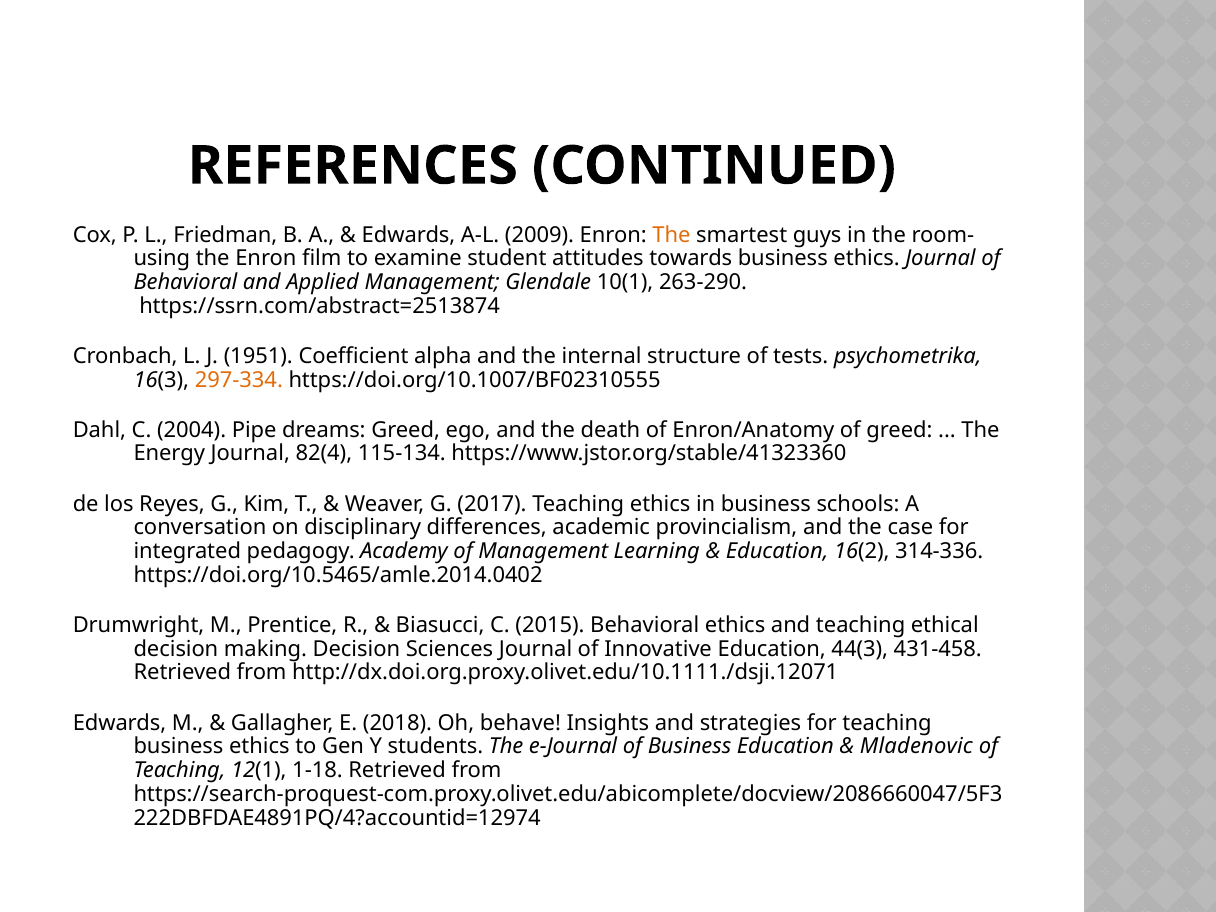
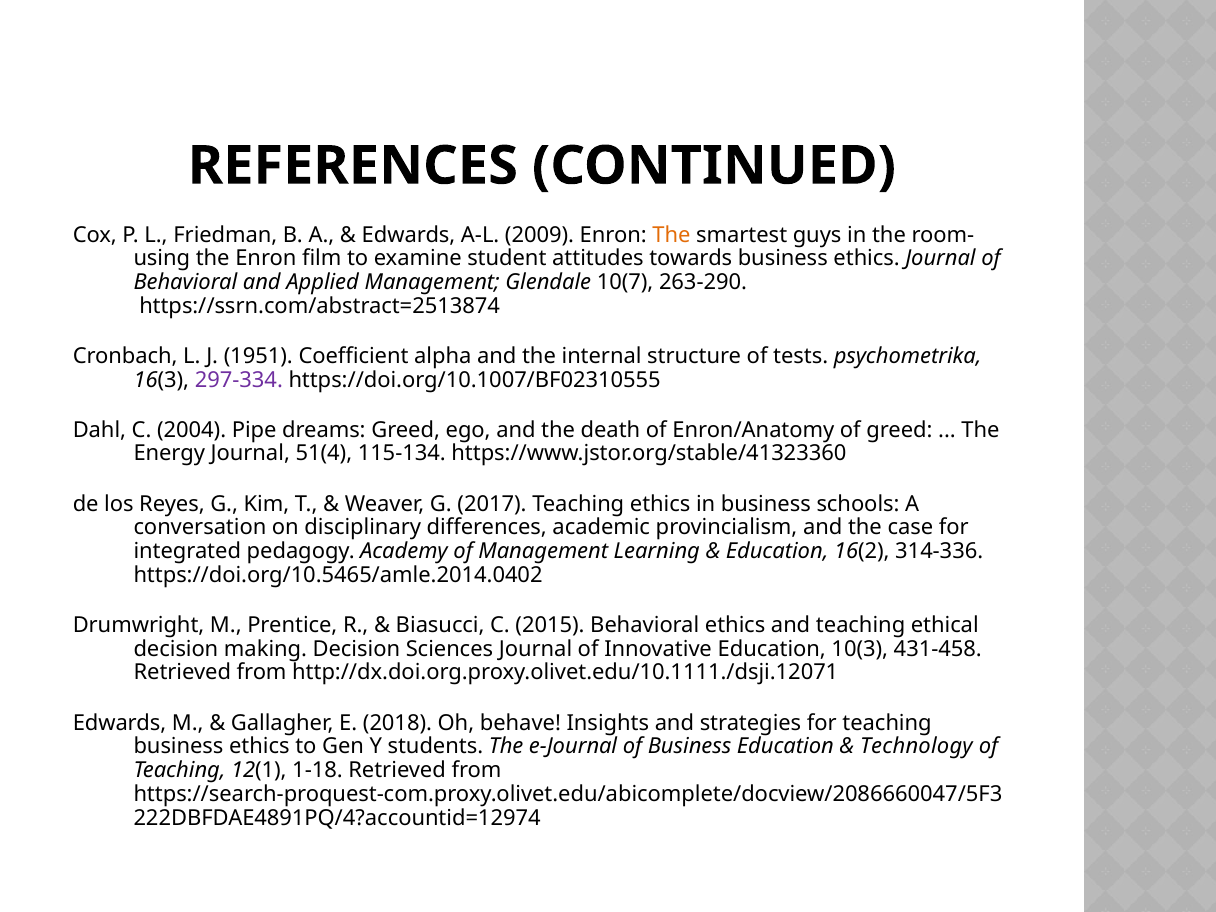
10(1: 10(1 -> 10(7
297-334 colour: orange -> purple
82(4: 82(4 -> 51(4
44(3: 44(3 -> 10(3
Mladenovic: Mladenovic -> Technology
